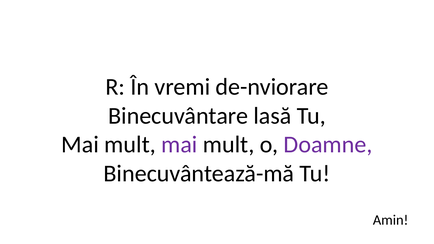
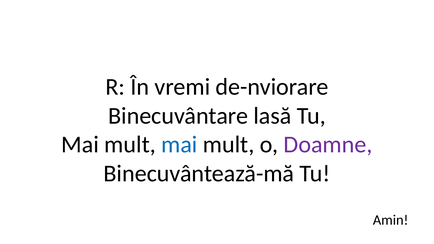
mai at (179, 145) colour: purple -> blue
